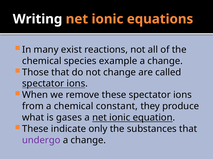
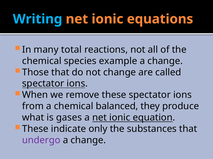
Writing colour: white -> light blue
exist: exist -> total
constant: constant -> balanced
